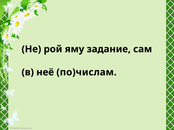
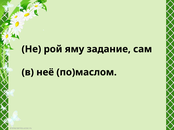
по)числам: по)числам -> по)маслом
